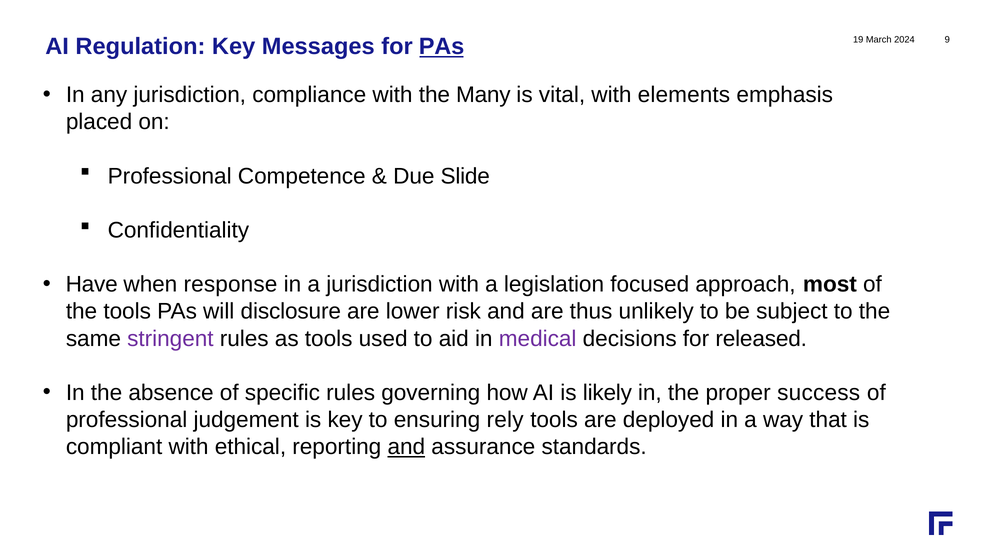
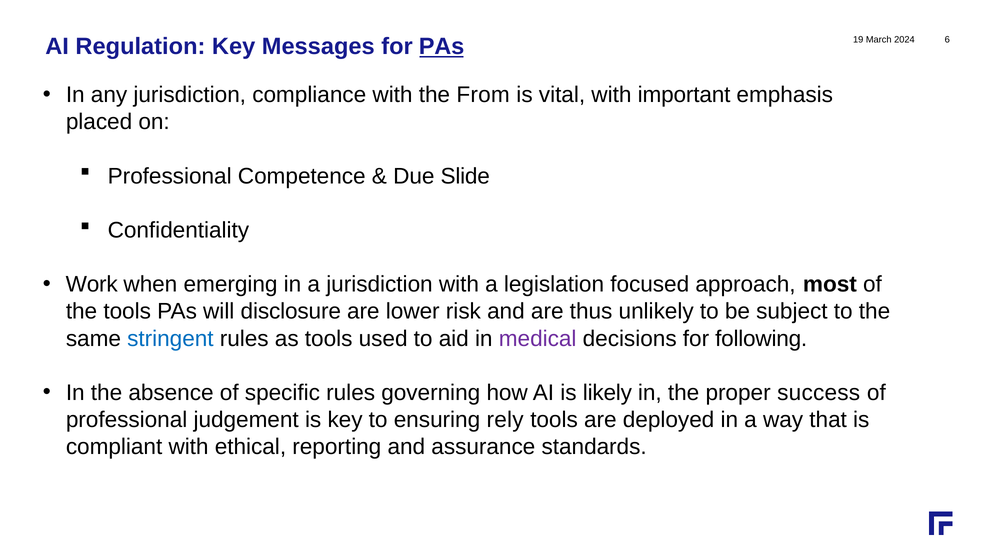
9: 9 -> 6
Many: Many -> From
elements: elements -> important
Have: Have -> Work
response: response -> emerging
stringent colour: purple -> blue
released: released -> following
and at (406, 447) underline: present -> none
